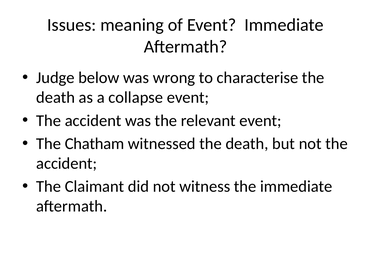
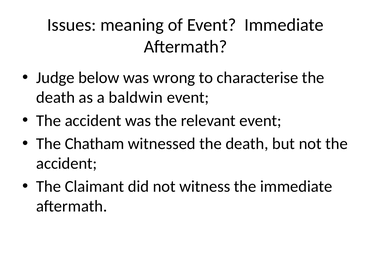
collapse: collapse -> baldwin
